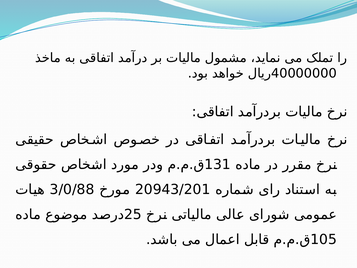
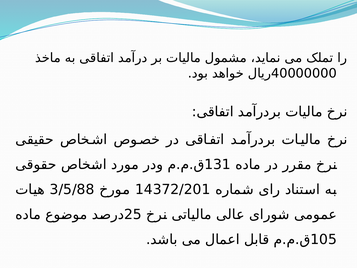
3/0/88: 3/0/88 -> 3/5/88
20943/201: 20943/201 -> 14372/201
